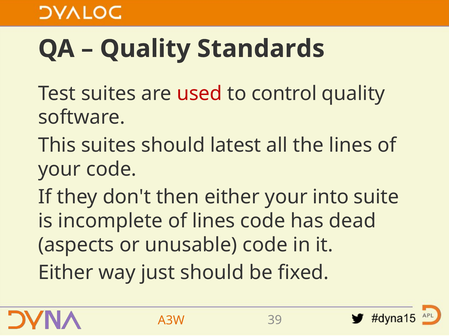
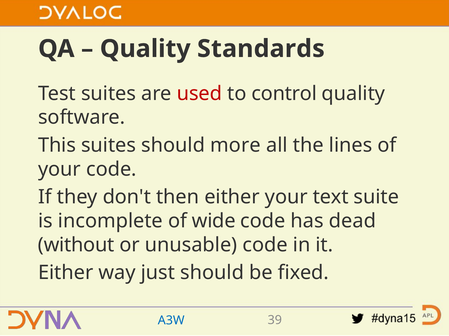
latest: latest -> more
into: into -> text
of lines: lines -> wide
aspects: aspects -> without
A3W colour: orange -> blue
